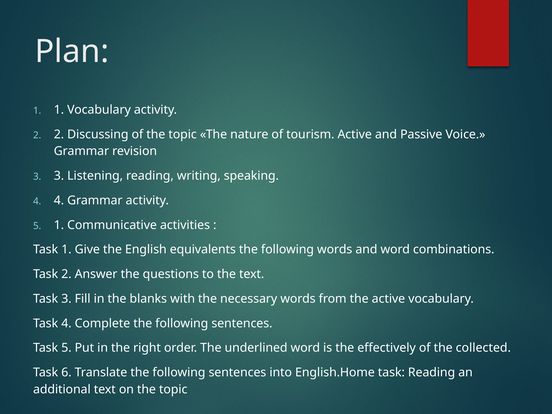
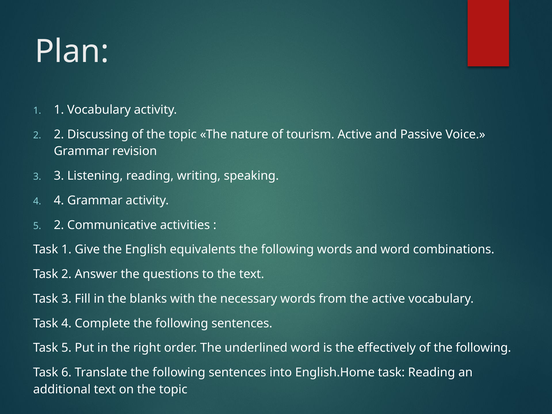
5 1: 1 -> 2
of the collected: collected -> following
